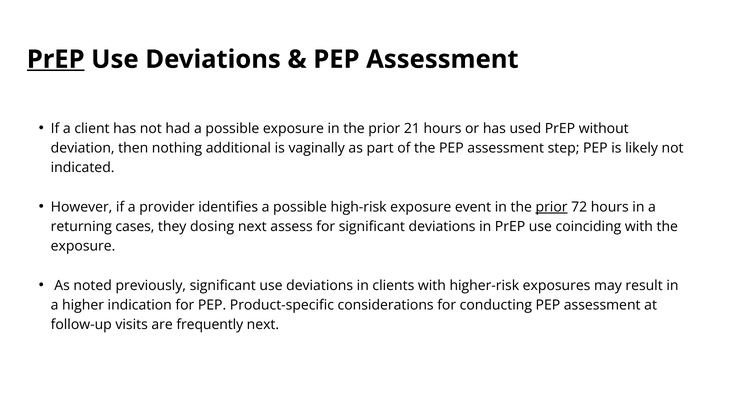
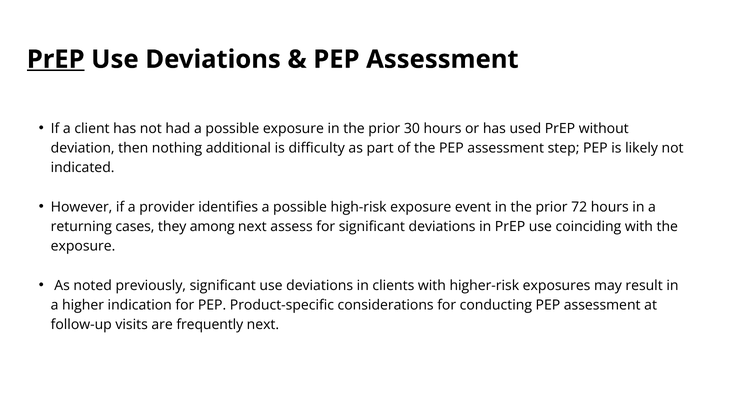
21: 21 -> 30
vaginally: vaginally -> difficulty
prior at (552, 207) underline: present -> none
dosing: dosing -> among
